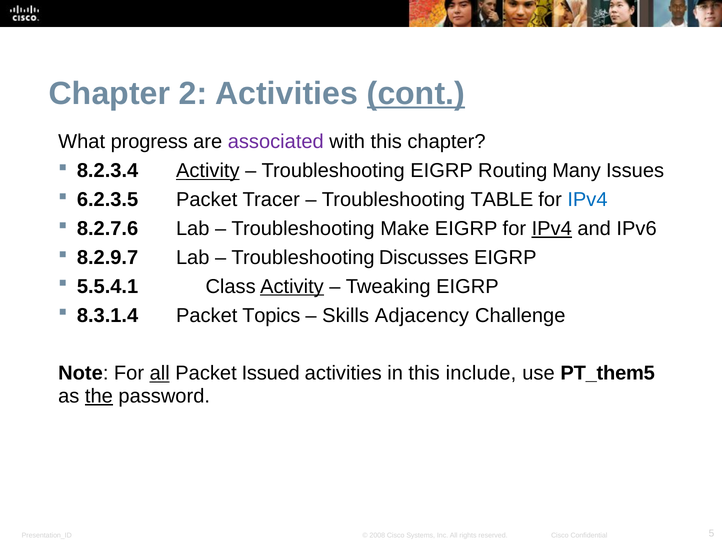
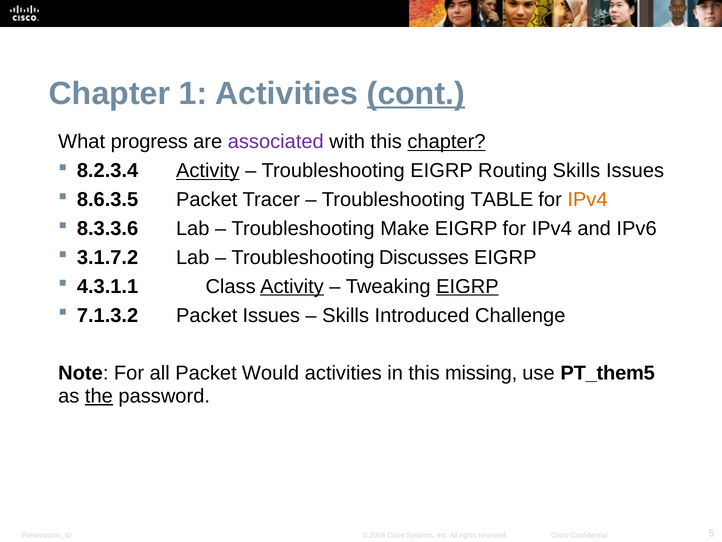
2: 2 -> 1
chapter at (446, 142) underline: none -> present
Routing Many: Many -> Skills
6.2.3.5: 6.2.3.5 -> 8.6.3.5
IPv4 at (587, 200) colour: blue -> orange
8.2.7.6: 8.2.7.6 -> 8.3.3.6
IPv4 at (552, 228) underline: present -> none
8.2.9.7: 8.2.9.7 -> 3.1.7.2
5.5.4.1: 5.5.4.1 -> 4.3.1.1
EIGRP at (467, 286) underline: none -> present
8.3.1.4: 8.3.1.4 -> 7.1.3.2
Packet Topics: Topics -> Issues
Adjacency: Adjacency -> Introduced
all at (160, 373) underline: present -> none
Issued: Issued -> Would
include: include -> missing
